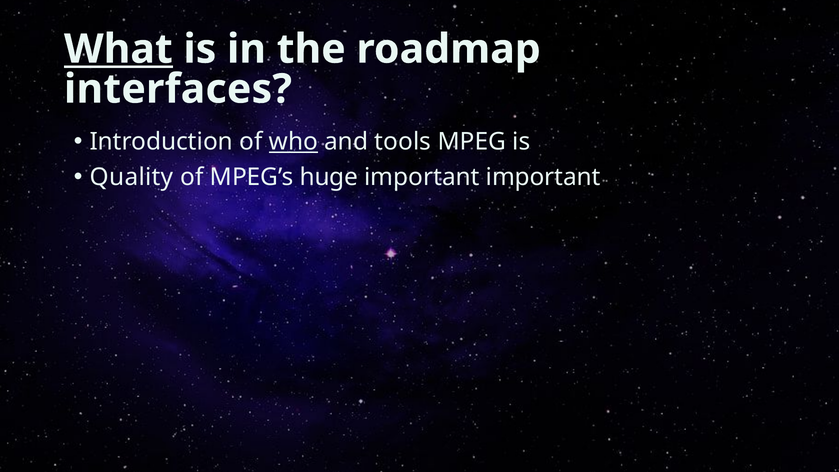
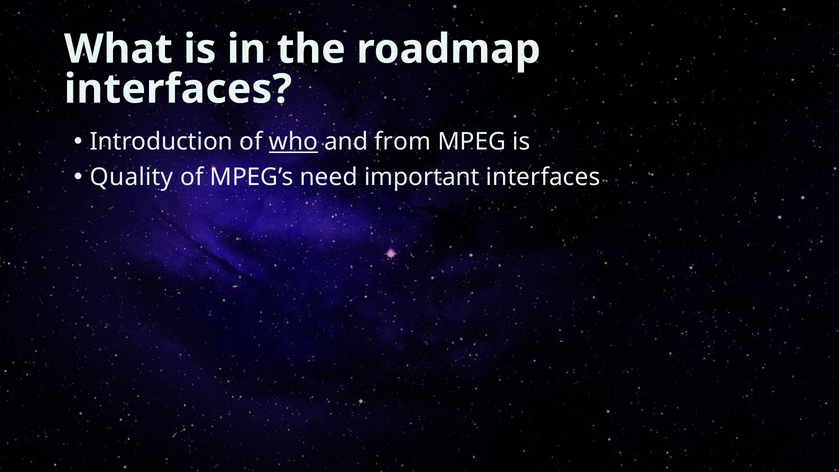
What underline: present -> none
tools: tools -> from
huge: huge -> need
important important: important -> interfaces
